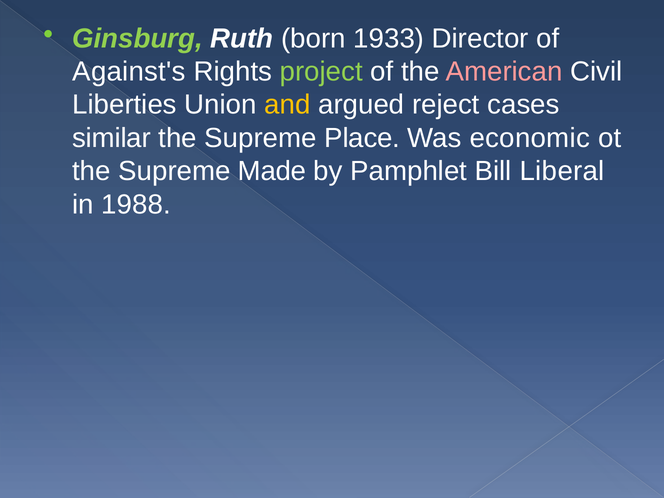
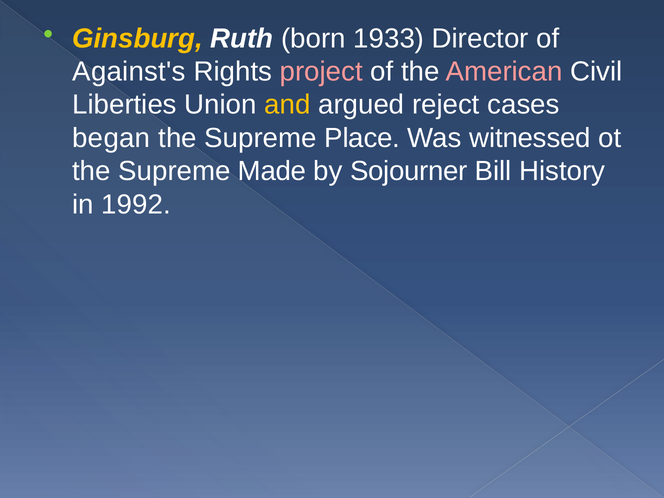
Ginsburg colour: light green -> yellow
project colour: light green -> pink
similar: similar -> began
economic: economic -> witnessed
Pamphlet: Pamphlet -> Sojourner
Liberal: Liberal -> History
1988: 1988 -> 1992
